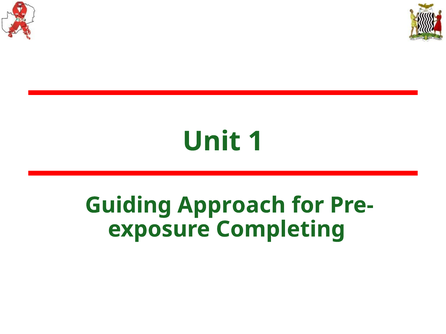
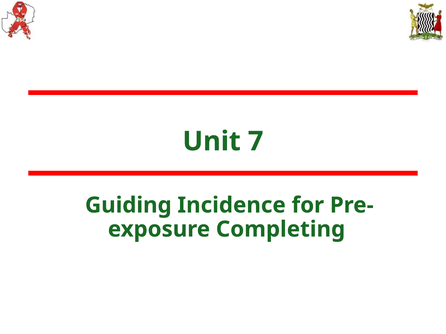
1: 1 -> 7
Approach: Approach -> Incidence
